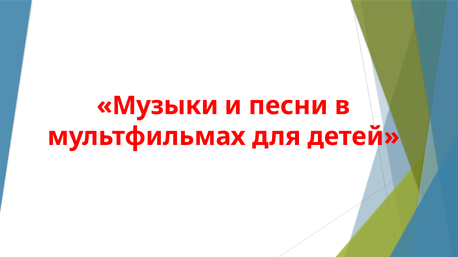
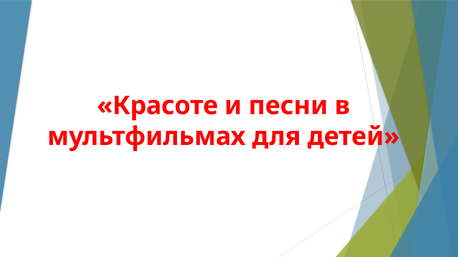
Музыки: Музыки -> Красоте
